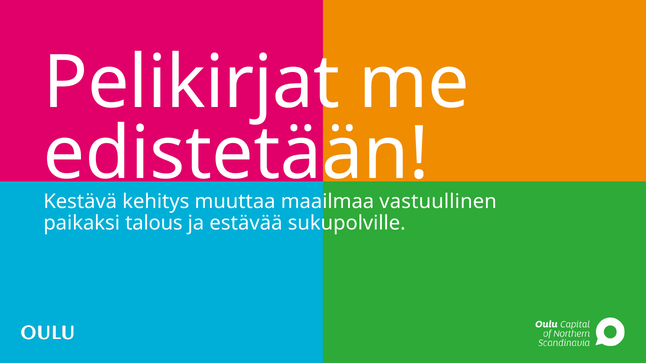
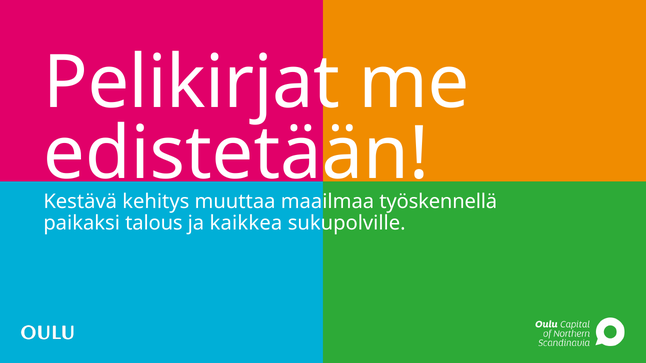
vastuullinen: vastuullinen -> työskennellä
estävää: estävää -> kaikkea
